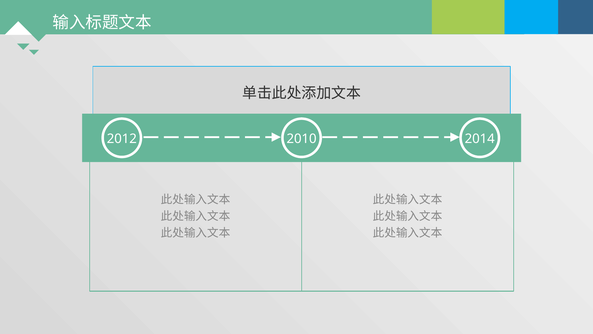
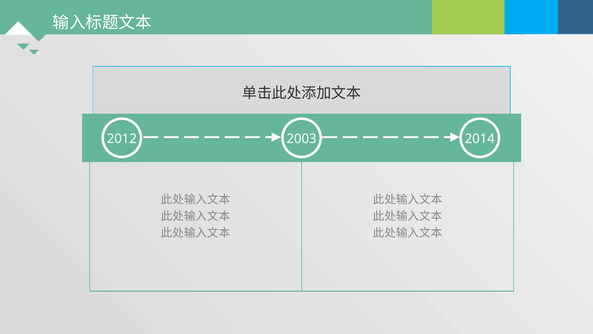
2010: 2010 -> 2003
